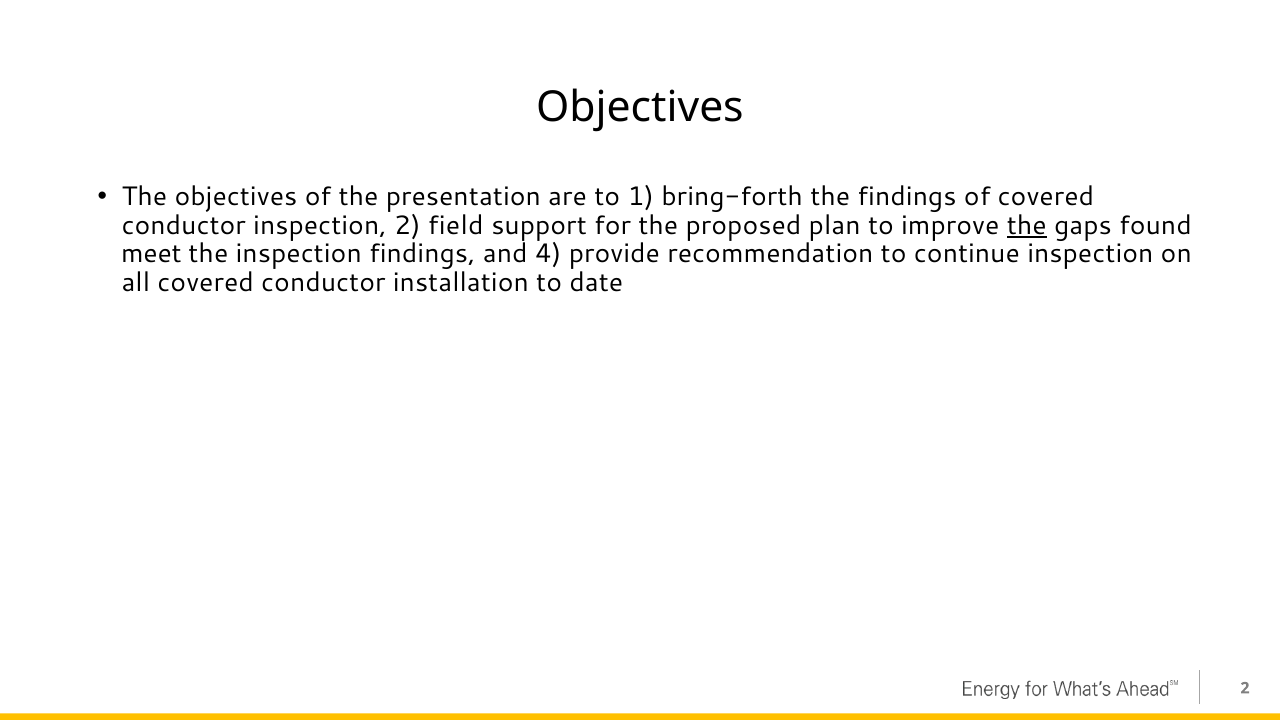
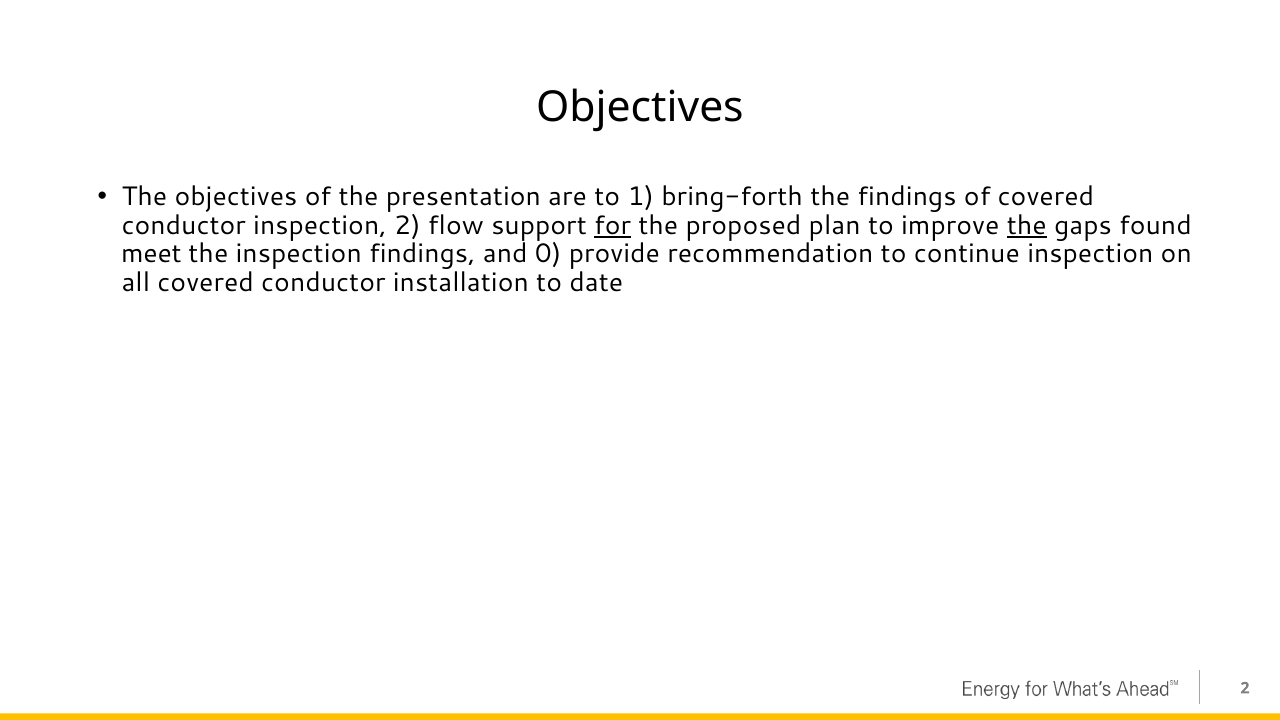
field: field -> flow
for underline: none -> present
4: 4 -> 0
